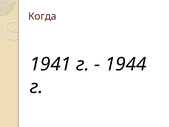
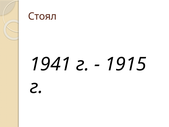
Когда: Когда -> Стоял
1944: 1944 -> 1915
